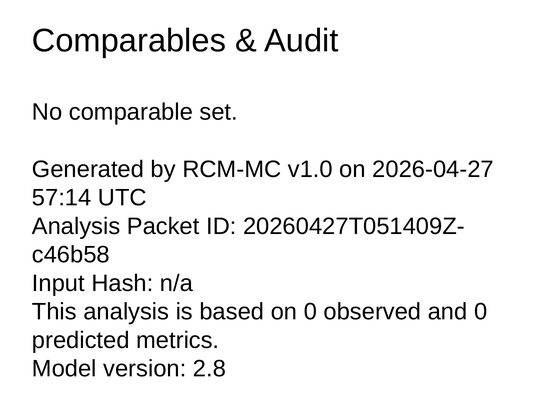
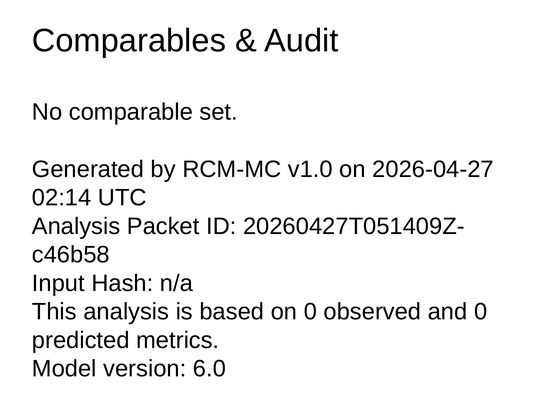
57:14: 57:14 -> 02:14
2.8: 2.8 -> 6.0
